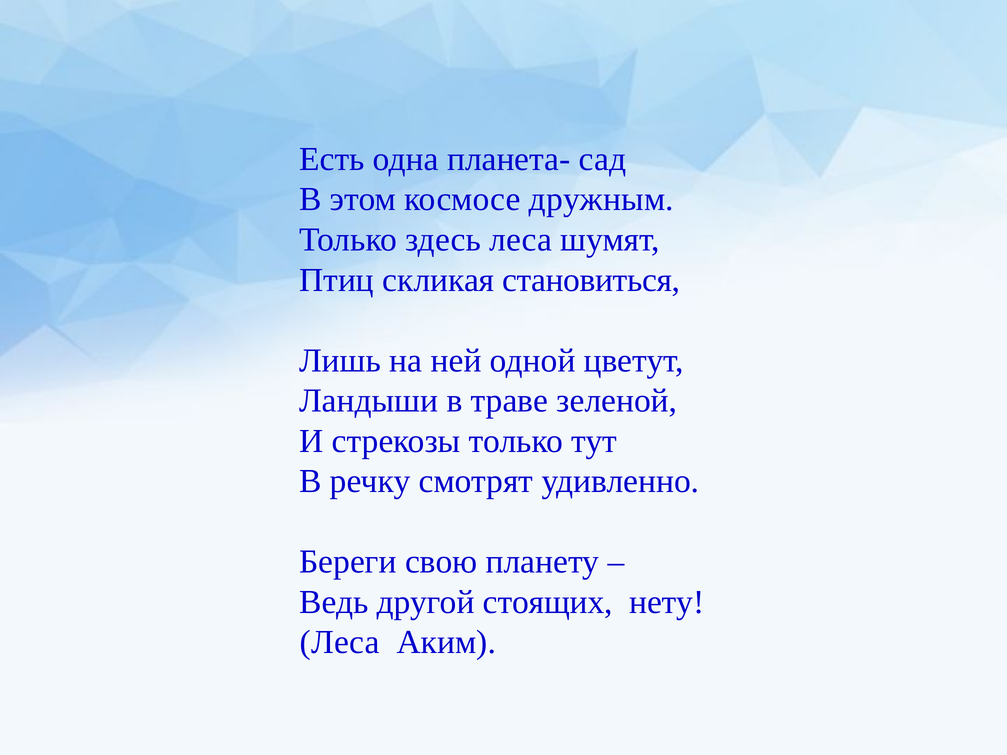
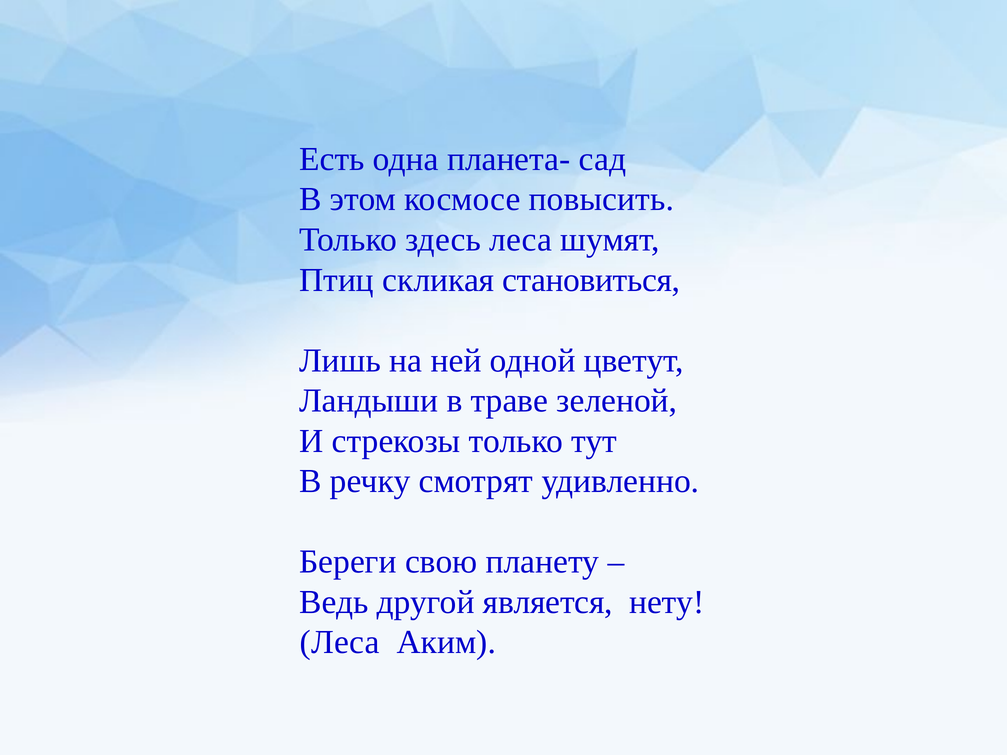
дружным: дружным -> повысить
стоящих: стоящих -> является
